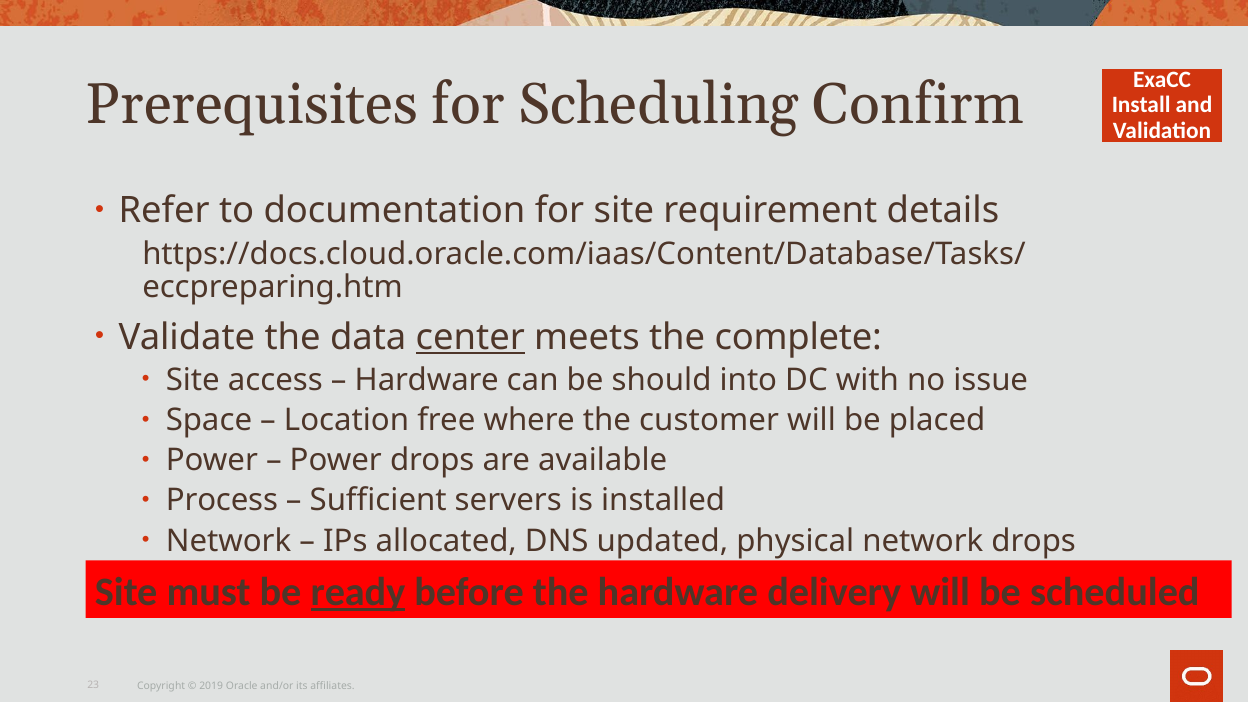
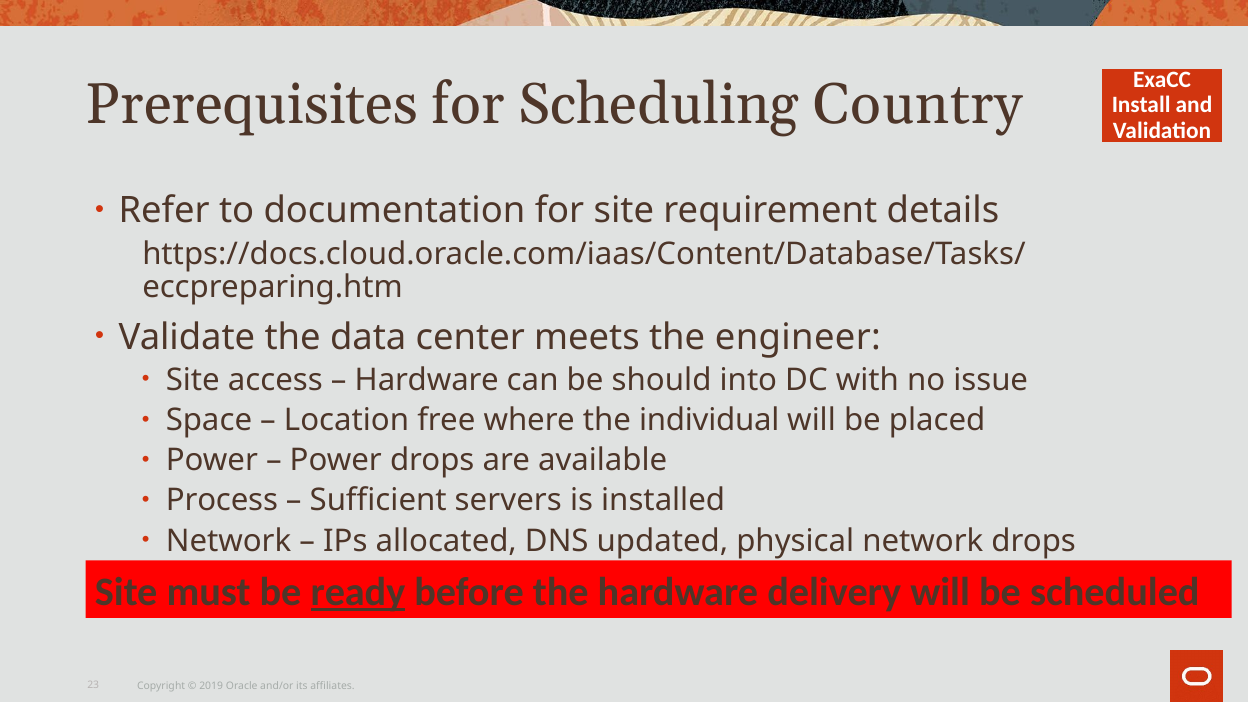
Confirm: Confirm -> Country
center underline: present -> none
complete: complete -> engineer
customer: customer -> individual
